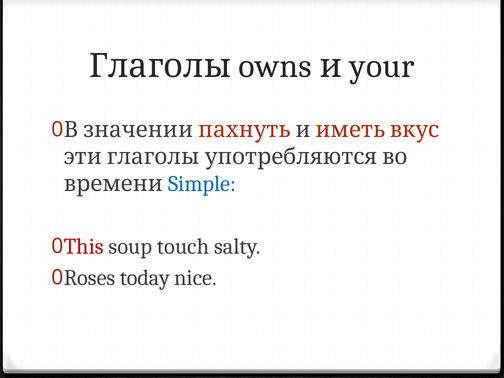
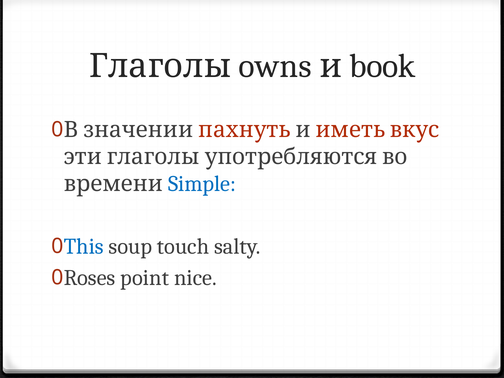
your: your -> book
This colour: red -> blue
today: today -> point
